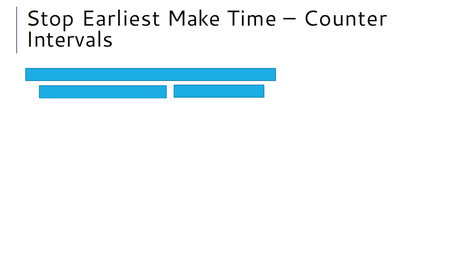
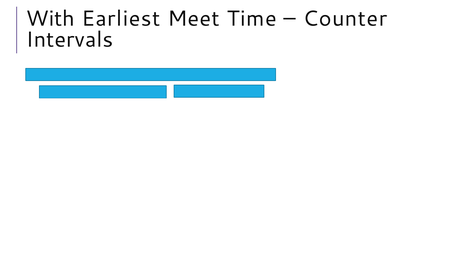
Stop: Stop -> With
Make: Make -> Meet
